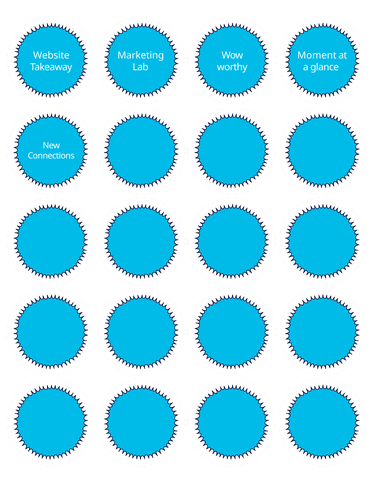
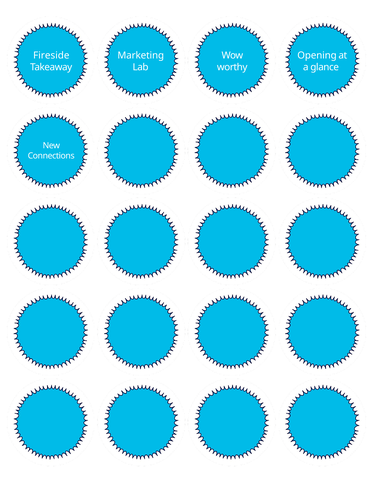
Website: Website -> Fireside
Moment: Moment -> Opening
